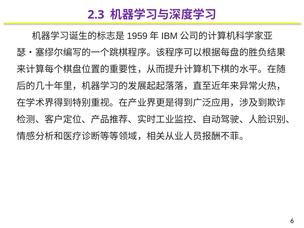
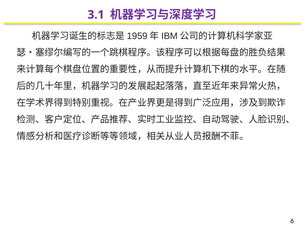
2.3: 2.3 -> 3.1
